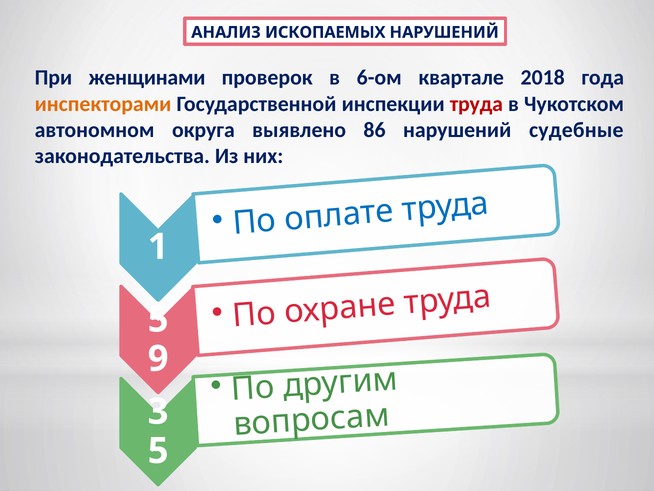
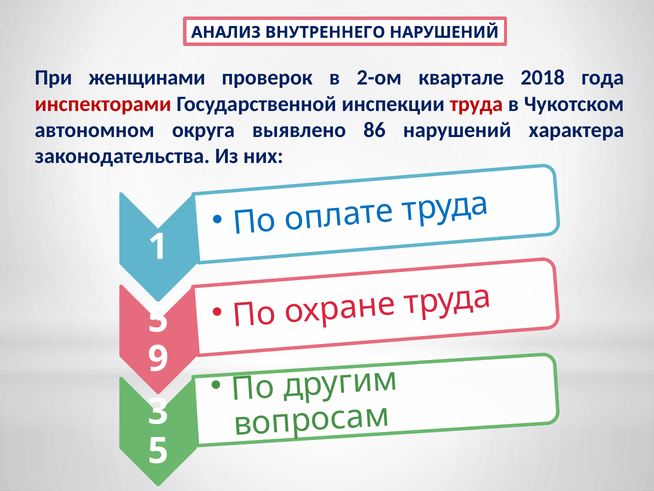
ИСКОПАЕМЫХ: ИСКОПАЕМЫХ -> ВНУТРЕННЕГО
6-ом: 6-ом -> 2-ом
инспекторами colour: orange -> red
судебные: судебные -> характера
